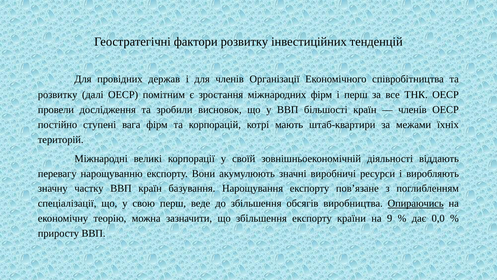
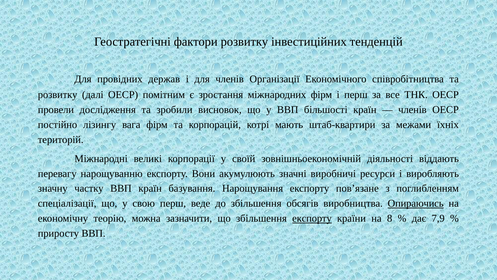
ступені: ступені -> лізингу
експорту at (312, 218) underline: none -> present
9: 9 -> 8
0,0: 0,0 -> 7,9
